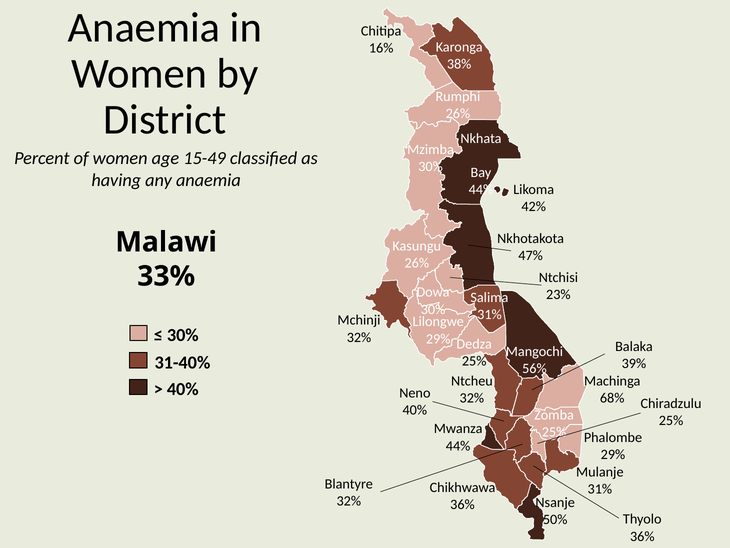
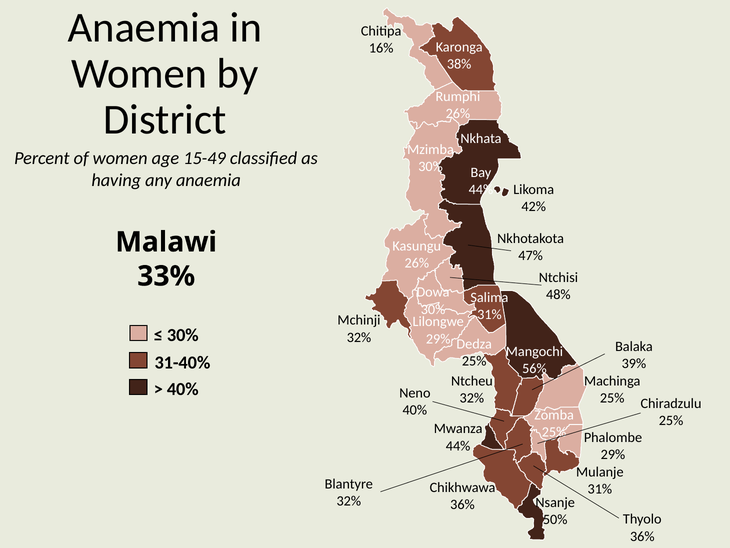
23%: 23% -> 48%
68% at (612, 398): 68% -> 25%
